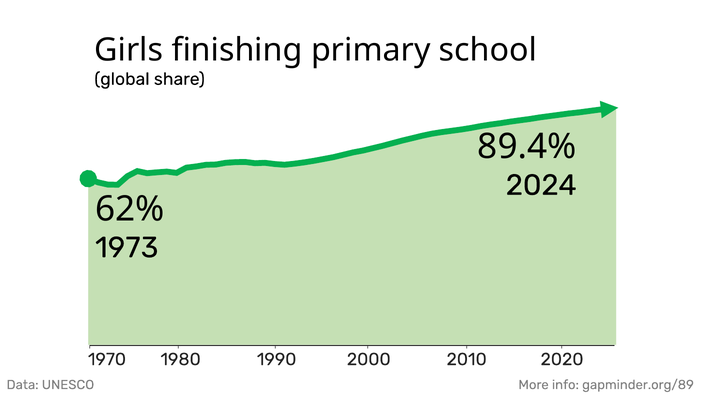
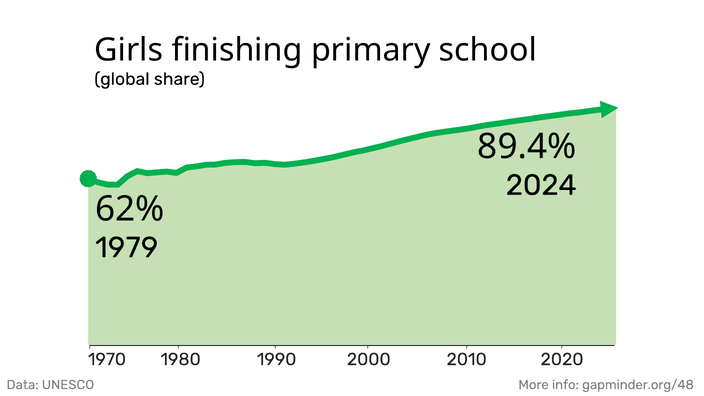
1973: 1973 -> 1979
gapminder.org/89: gapminder.org/89 -> gapminder.org/48
